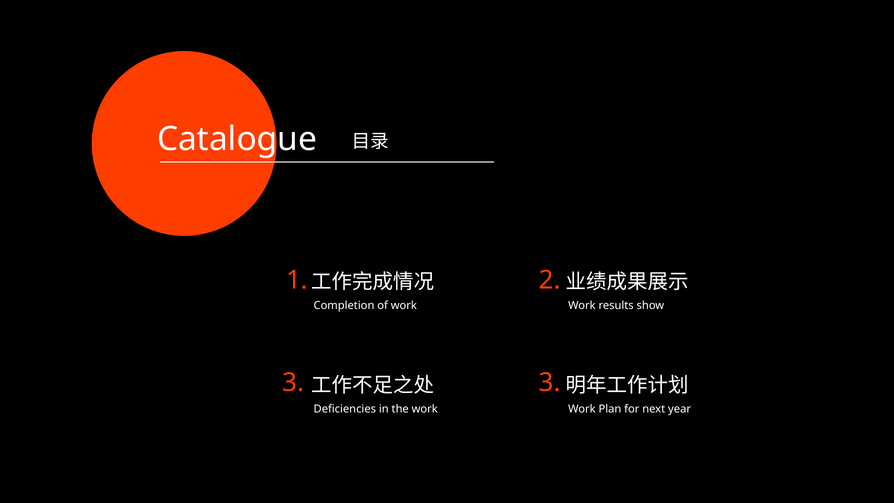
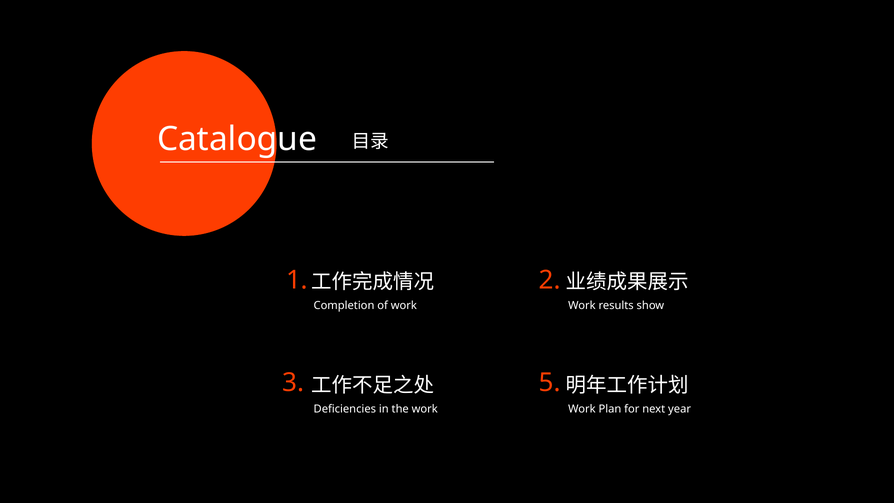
3 3: 3 -> 5
